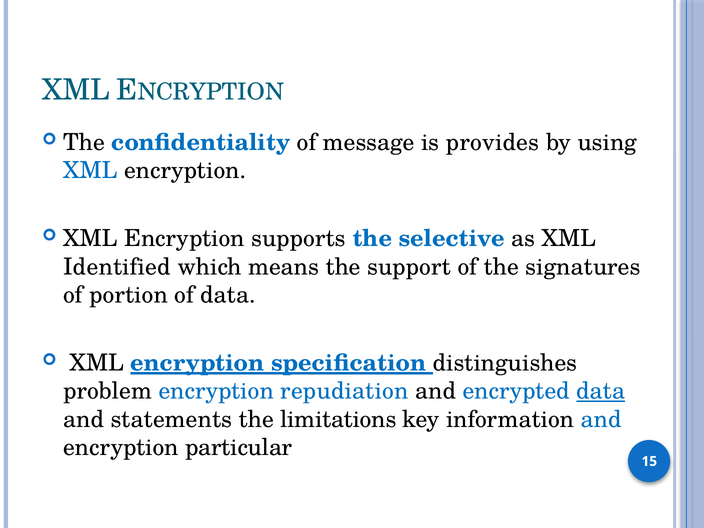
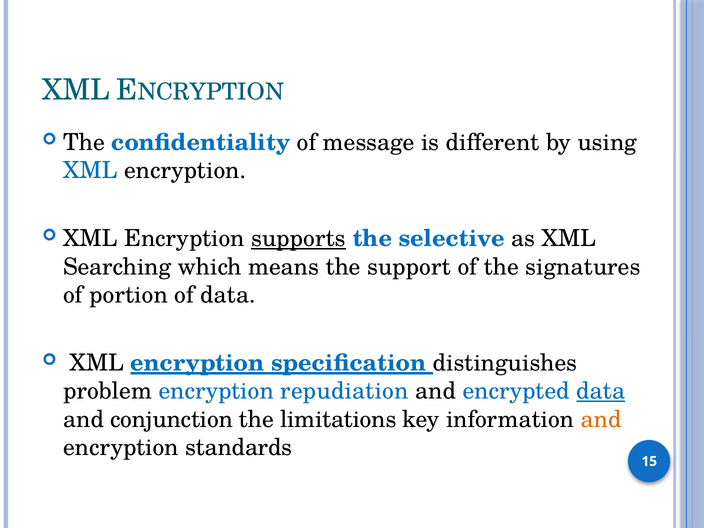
provides: provides -> different
supports underline: none -> present
Identified: Identified -> Searching
statements: statements -> conjunction
and at (601, 419) colour: blue -> orange
particular: particular -> standards
